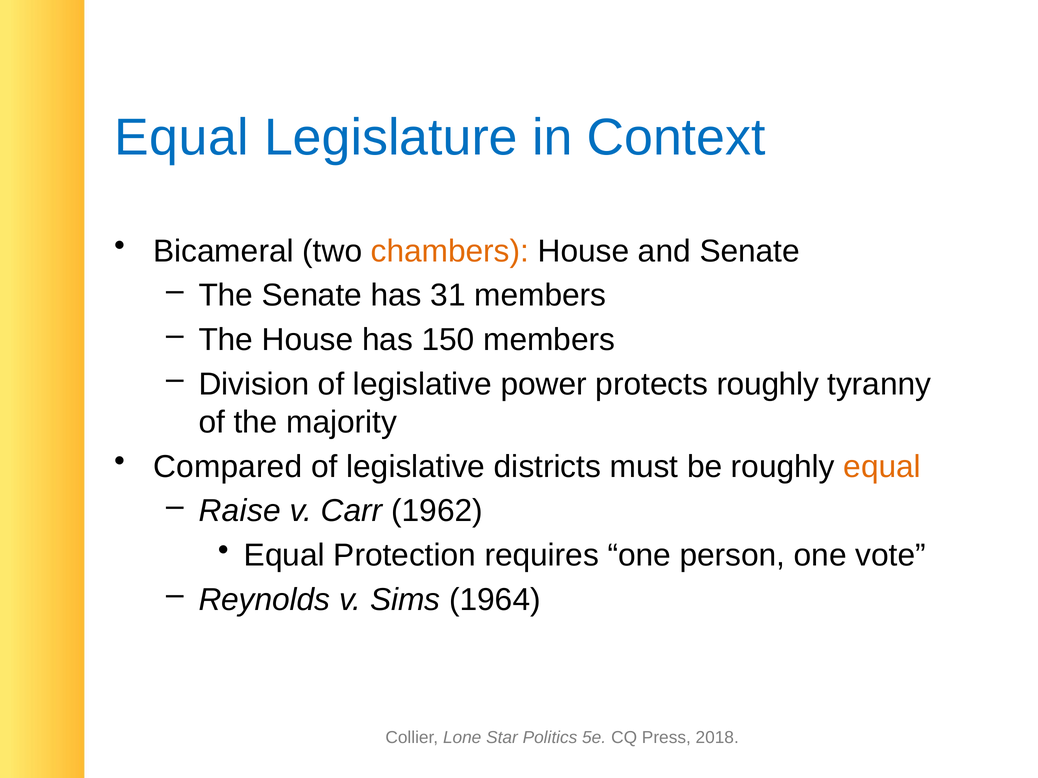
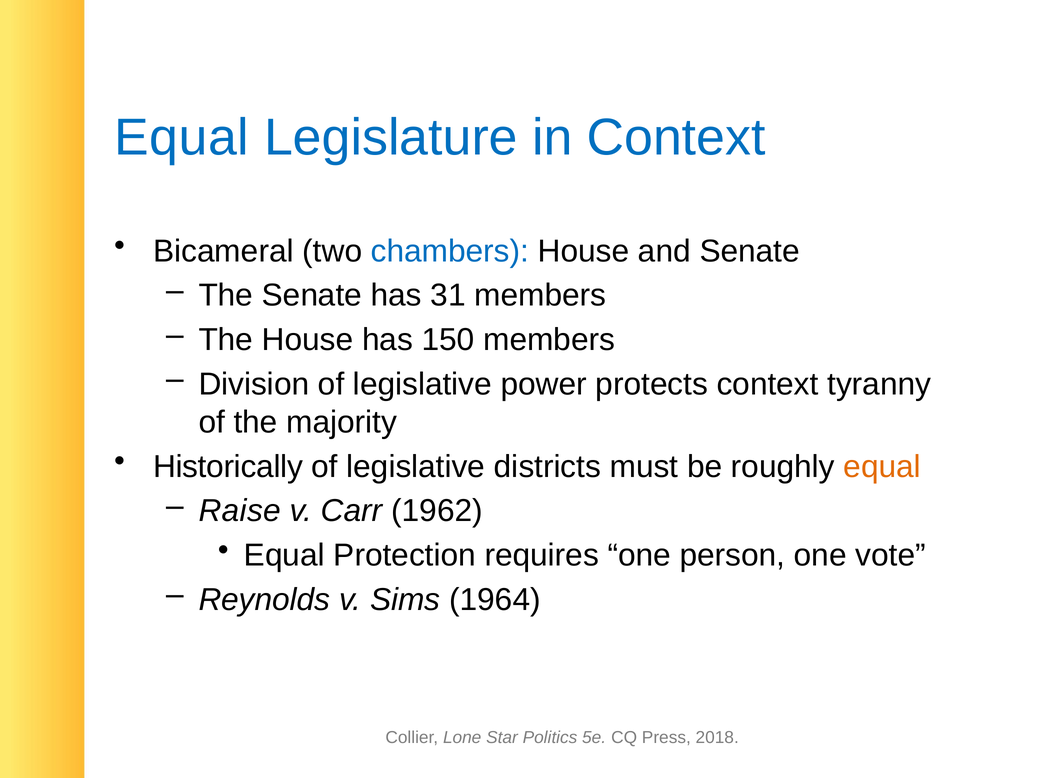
chambers colour: orange -> blue
protects roughly: roughly -> context
Compared: Compared -> Historically
